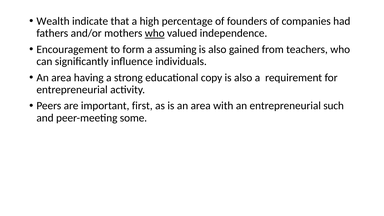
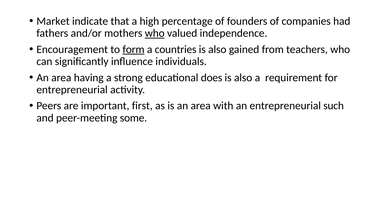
Wealth: Wealth -> Market
form underline: none -> present
assuming: assuming -> countries
copy: copy -> does
